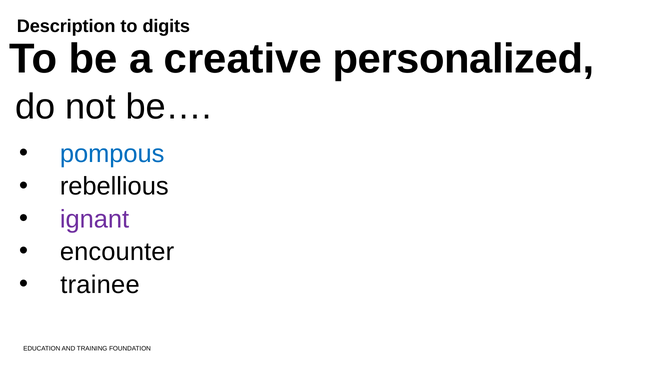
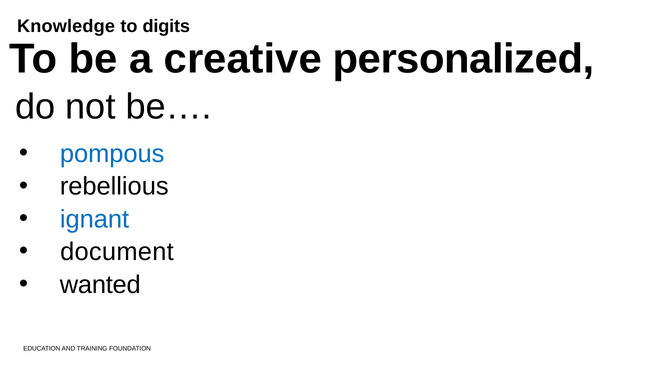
Description: Description -> Knowledge
ignant colour: purple -> blue
encounter: encounter -> document
trainee: trainee -> wanted
